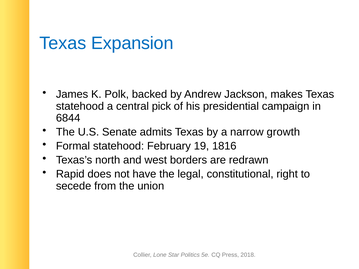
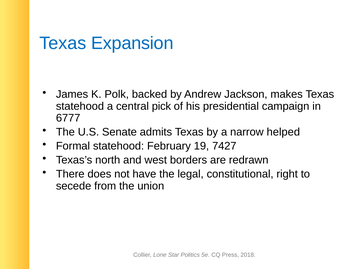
6844: 6844 -> 6777
growth: growth -> helped
1816: 1816 -> 7427
Rapid: Rapid -> There
